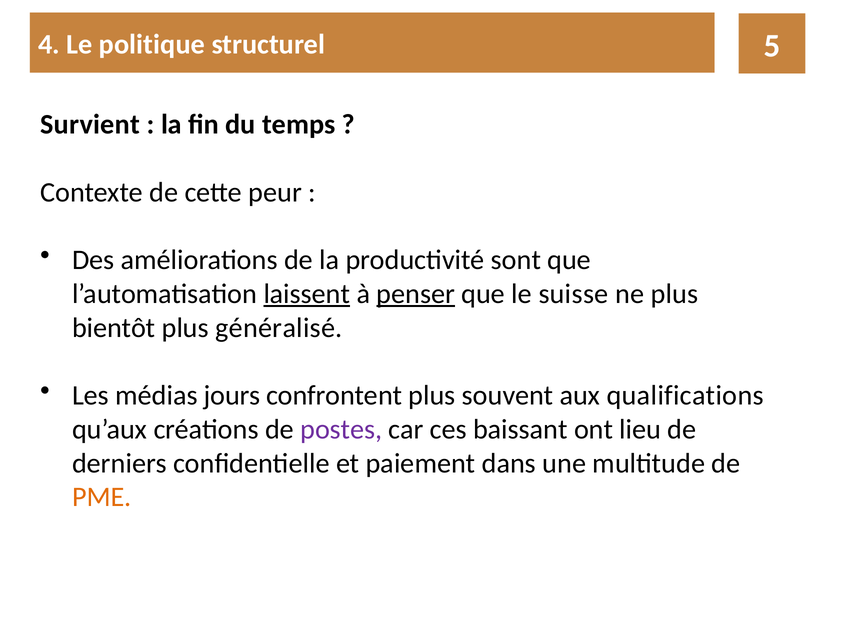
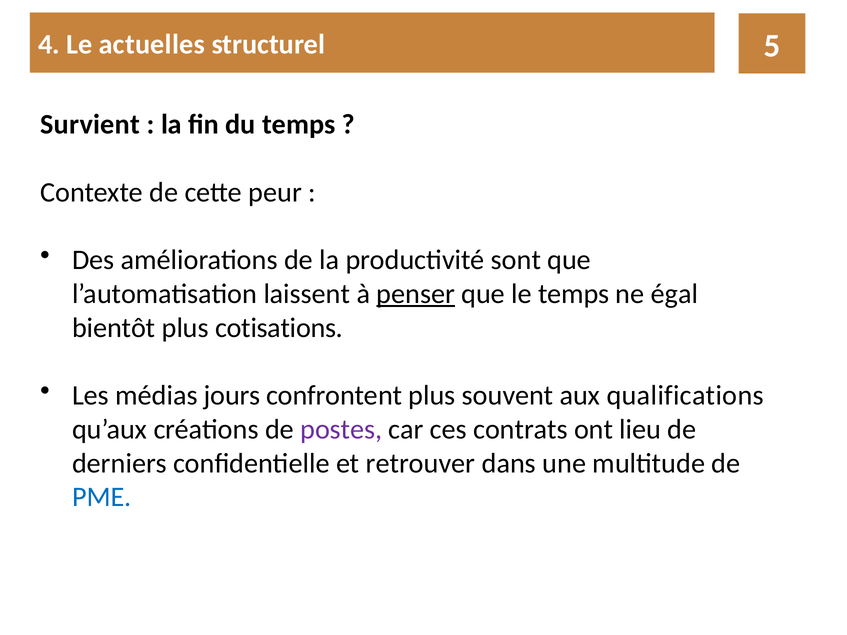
politique: politique -> actuelles
laissent underline: present -> none
le suisse: suisse -> temps
ne plus: plus -> égal
généralisé: généralisé -> cotisations
baissant: baissant -> contrats
paiement: paiement -> retrouver
PME colour: orange -> blue
